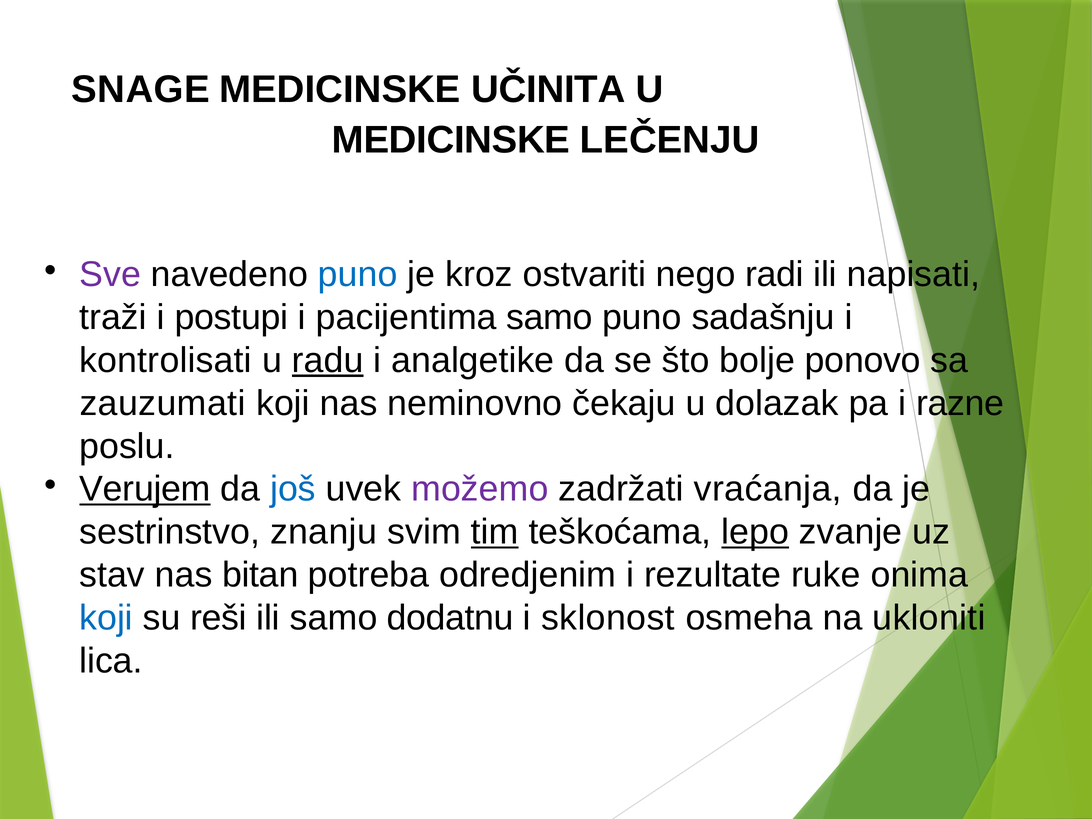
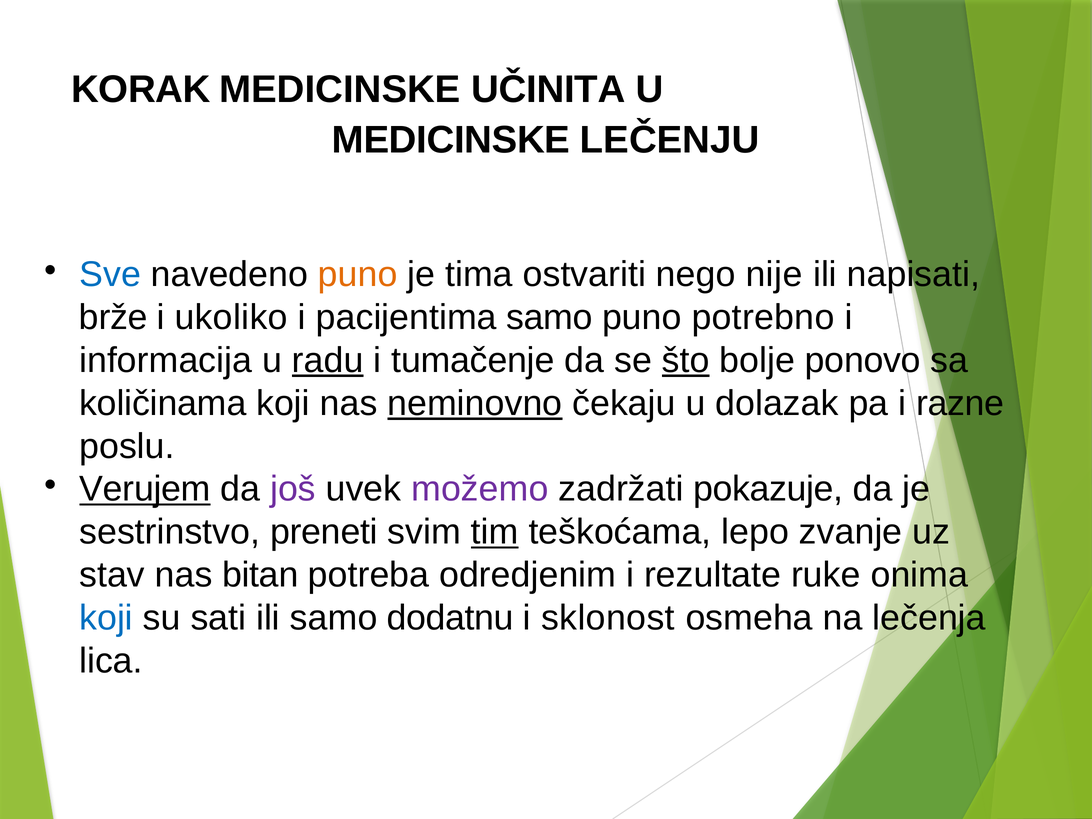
SNAGE: SNAGE -> KORAK
Sve colour: purple -> blue
puno at (358, 275) colour: blue -> orange
kroz: kroz -> tima
radi: radi -> nije
traži: traži -> brže
postupi: postupi -> ukoliko
sadašnju: sadašnju -> potrebno
kontrolisati: kontrolisati -> informacija
analgetike: analgetike -> tumačenje
što underline: none -> present
zauzumati: zauzumati -> količinama
neminovno underline: none -> present
još colour: blue -> purple
vraćanja: vraćanja -> pokazuje
znanju: znanju -> preneti
lepo underline: present -> none
reši: reši -> sati
ukloniti: ukloniti -> lečenja
